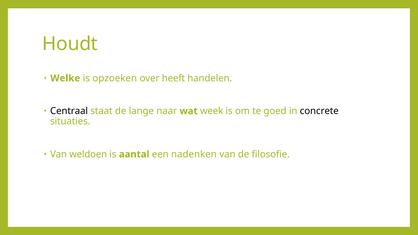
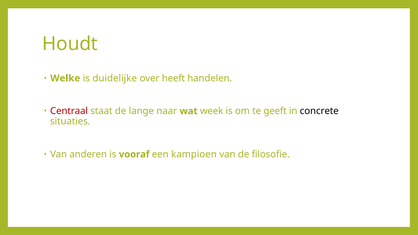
opzoeken: opzoeken -> duidelijke
Centraal colour: black -> red
goed: goed -> geeft
weldoen: weldoen -> anderen
aantal: aantal -> vooraf
nadenken: nadenken -> kampioen
